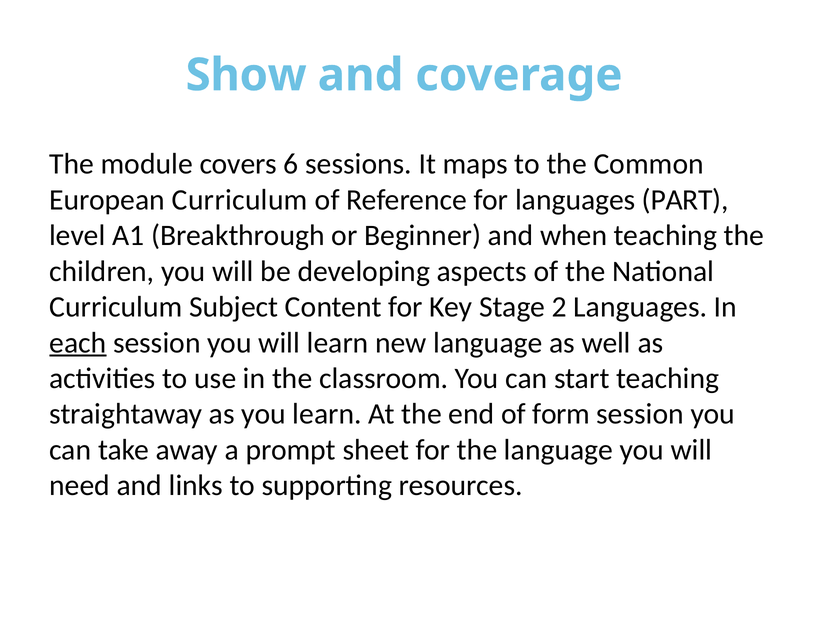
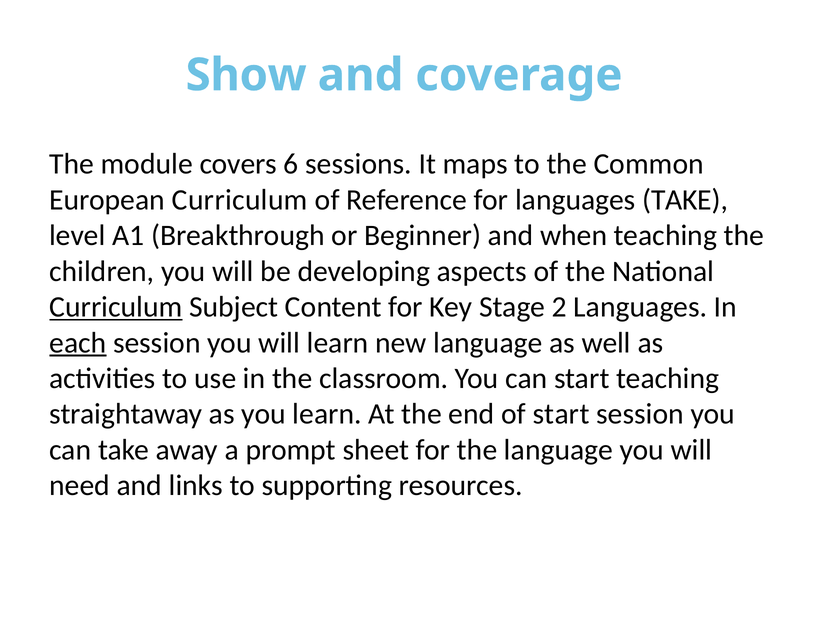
languages PART: PART -> TAKE
Curriculum at (116, 307) underline: none -> present
of form: form -> start
